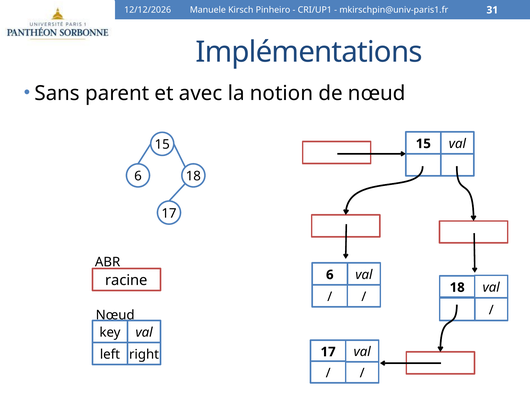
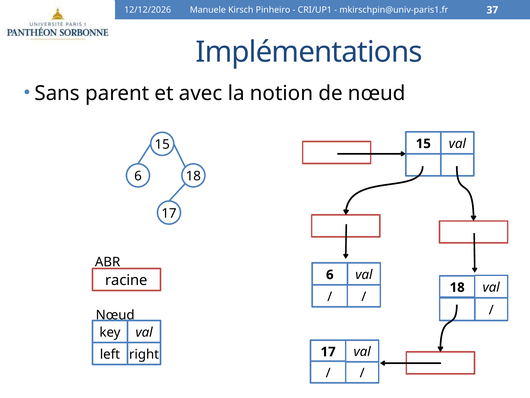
31: 31 -> 37
